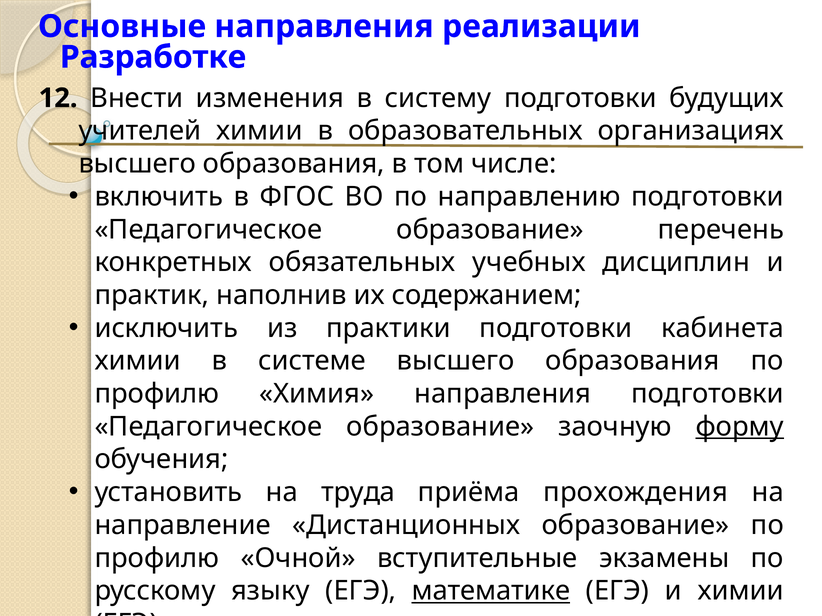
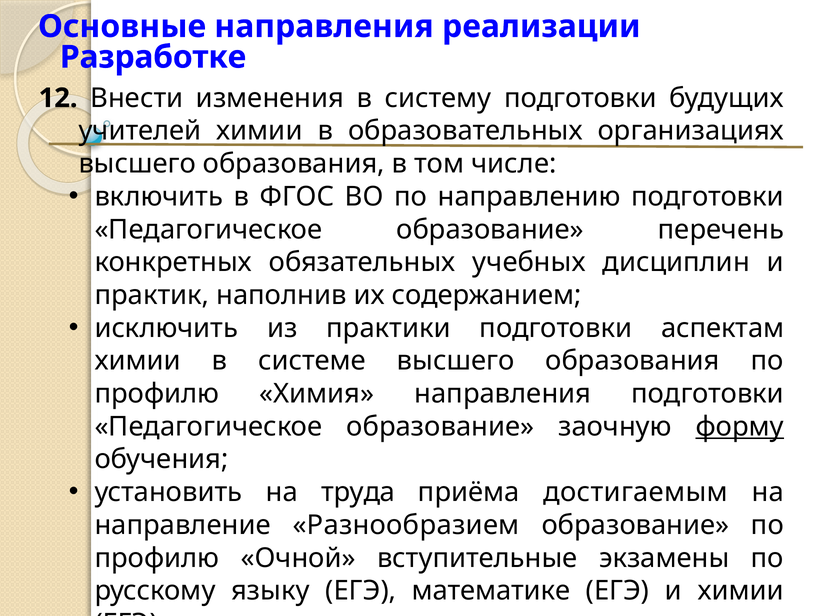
кабинета: кабинета -> аспектам
прохождения: прохождения -> достигаемым
Дистанционных: Дистанционных -> Разнообразием
математике underline: present -> none
